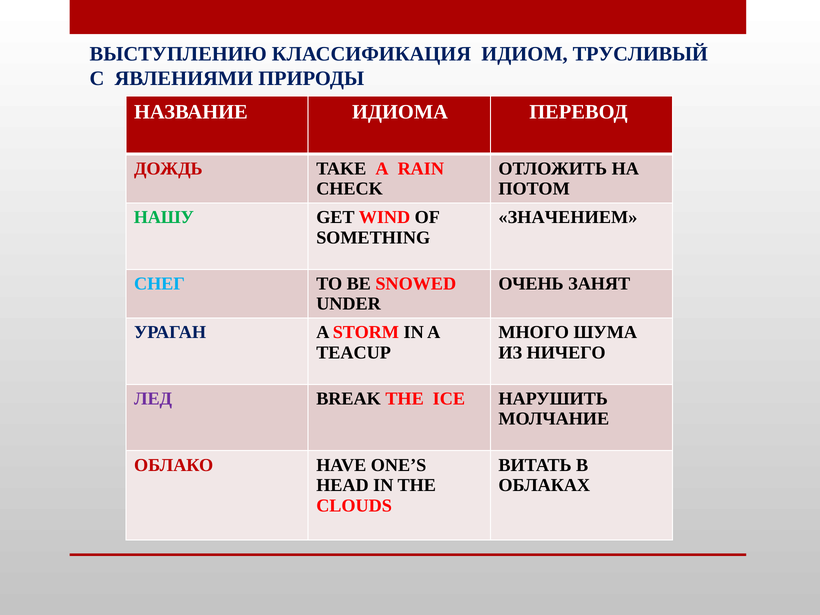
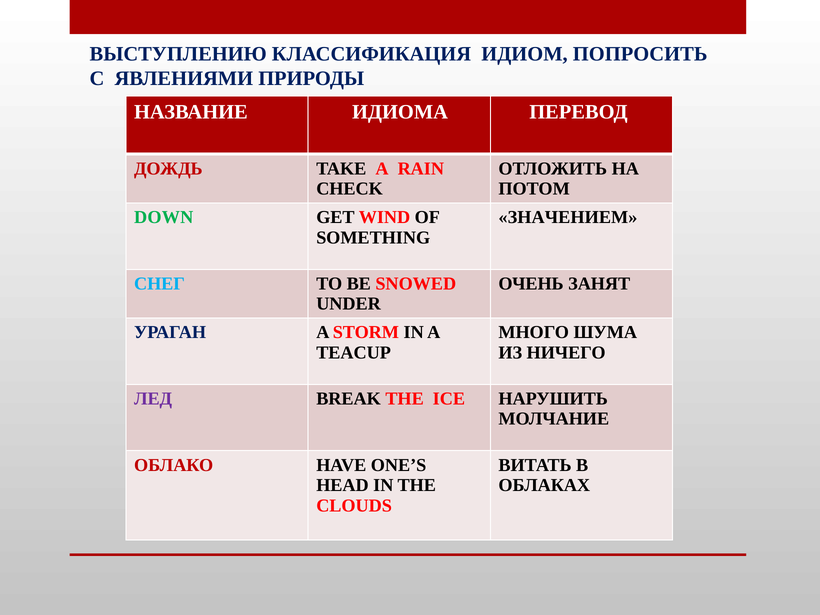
ТРУСЛИВЫЙ: ТРУСЛИВЫЙ -> ПОПРОСИТЬ
НАШУ: НАШУ -> DOWN
